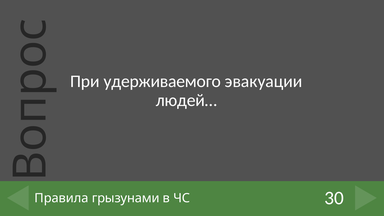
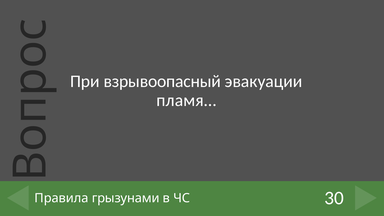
удерживаемого: удерживаемого -> взрывоопасный
людей…: людей… -> пламя…
